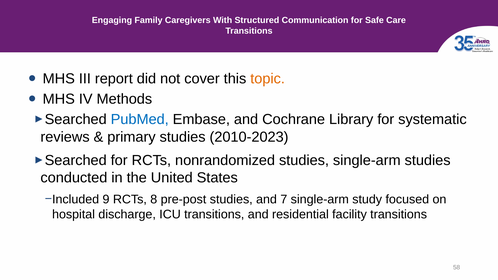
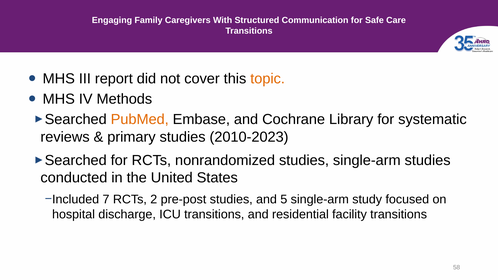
PubMed colour: blue -> orange
9: 9 -> 7
8: 8 -> 2
7: 7 -> 5
